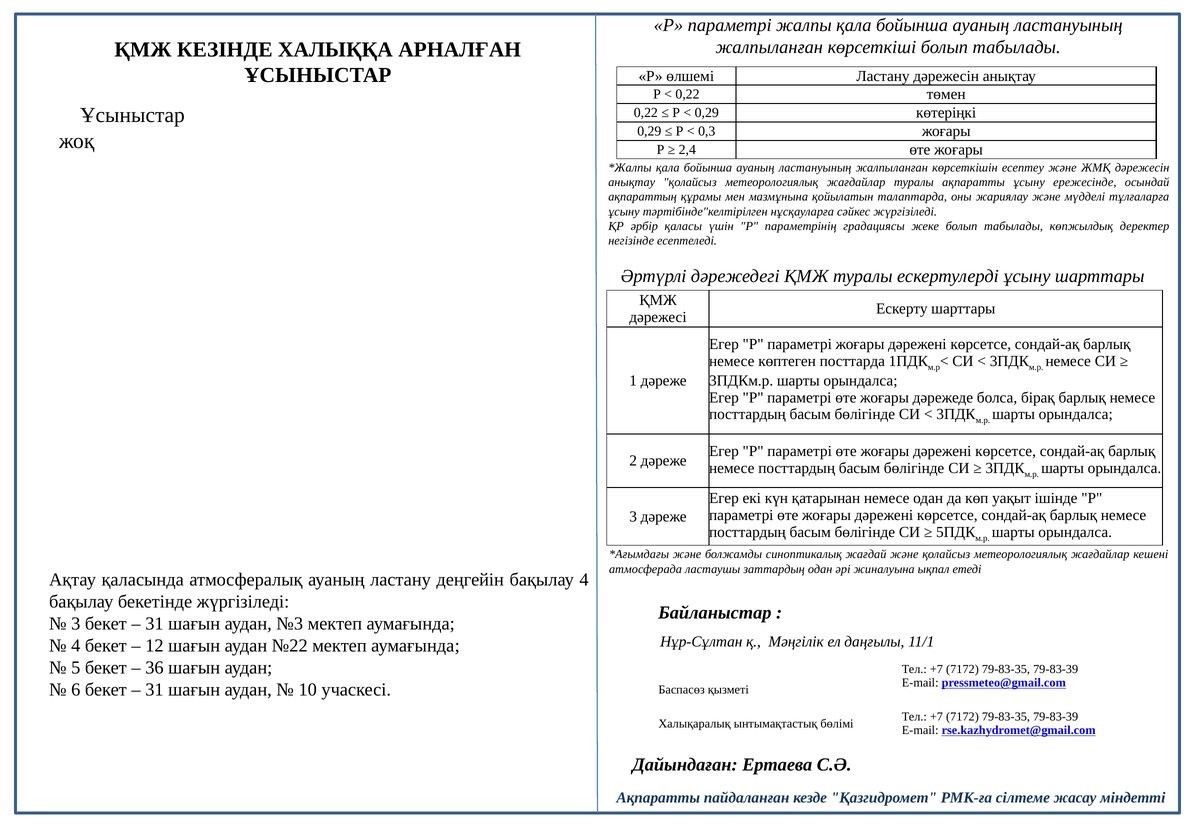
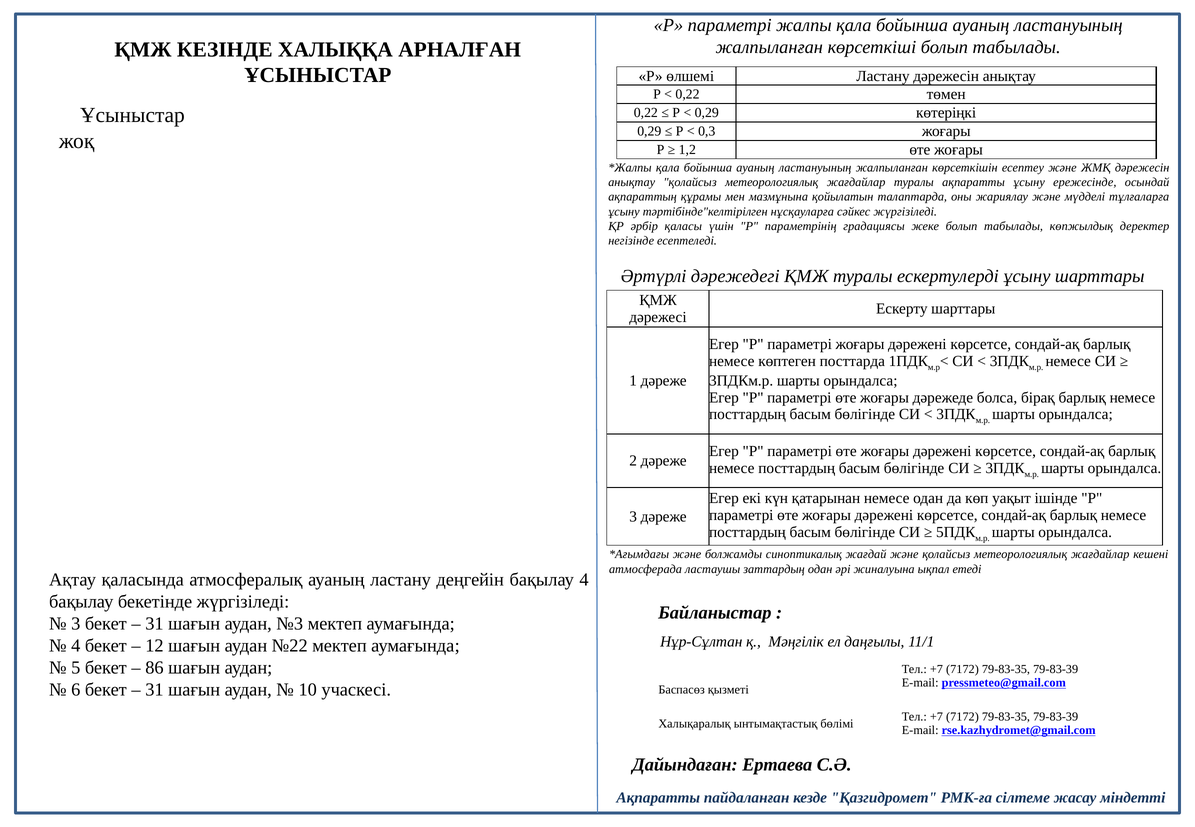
2,4: 2,4 -> 1,2
36: 36 -> 86
